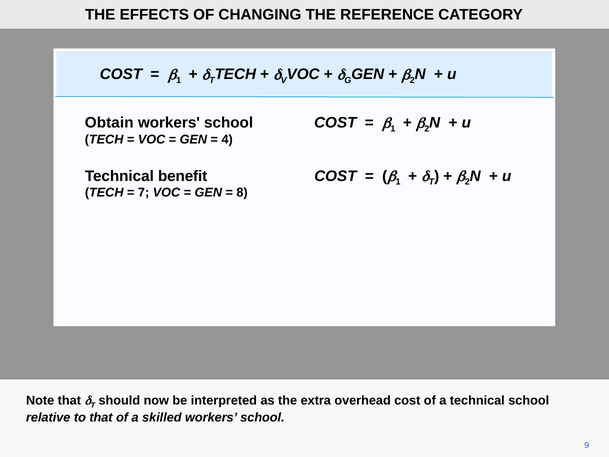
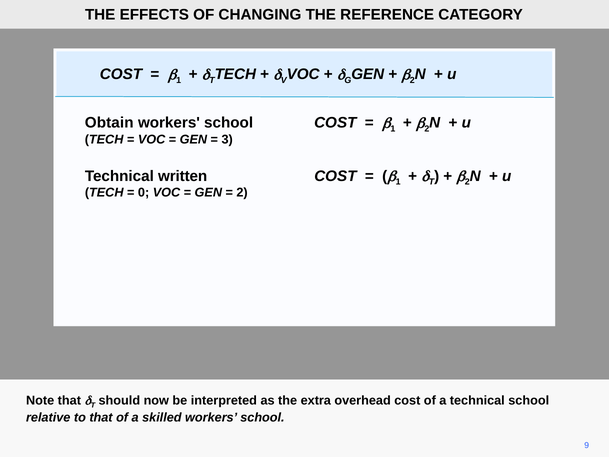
4: 4 -> 3
benefit: benefit -> written
7: 7 -> 0
8 at (242, 193): 8 -> 2
